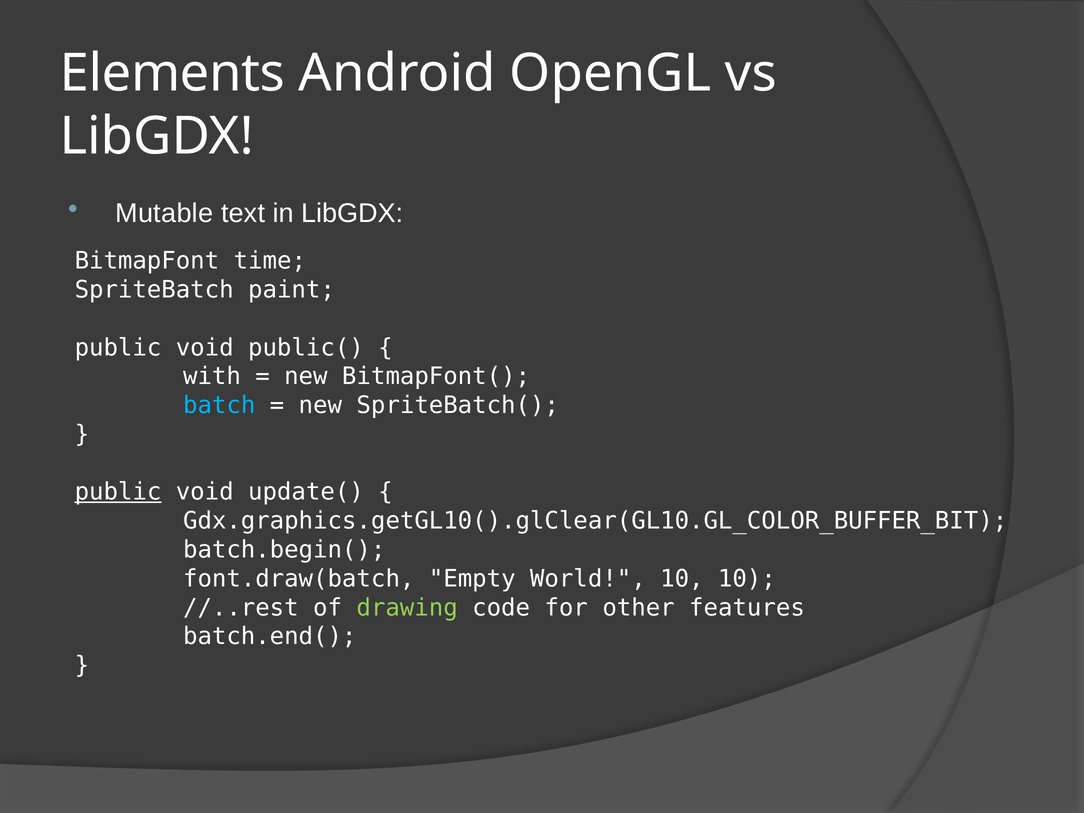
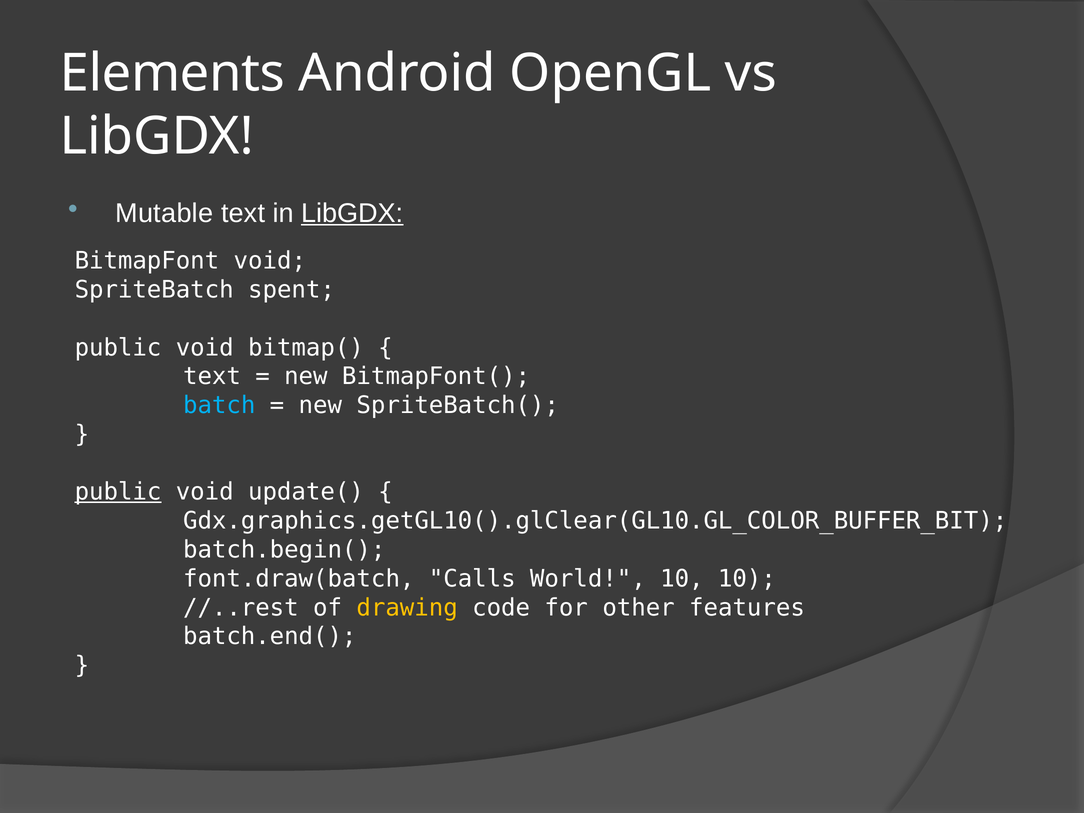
LibGDX at (352, 213) underline: none -> present
BitmapFont time: time -> void
paint: paint -> spent
public(: public( -> bitmap(
with at (212, 376): with -> text
Empty: Empty -> Calls
drawing colour: light green -> yellow
